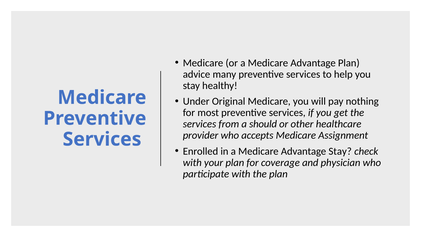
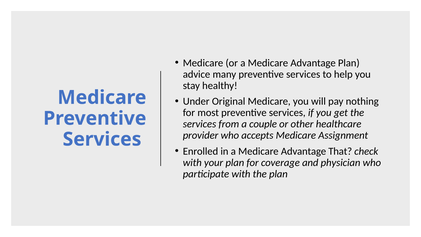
should: should -> couple
Advantage Stay: Stay -> That
